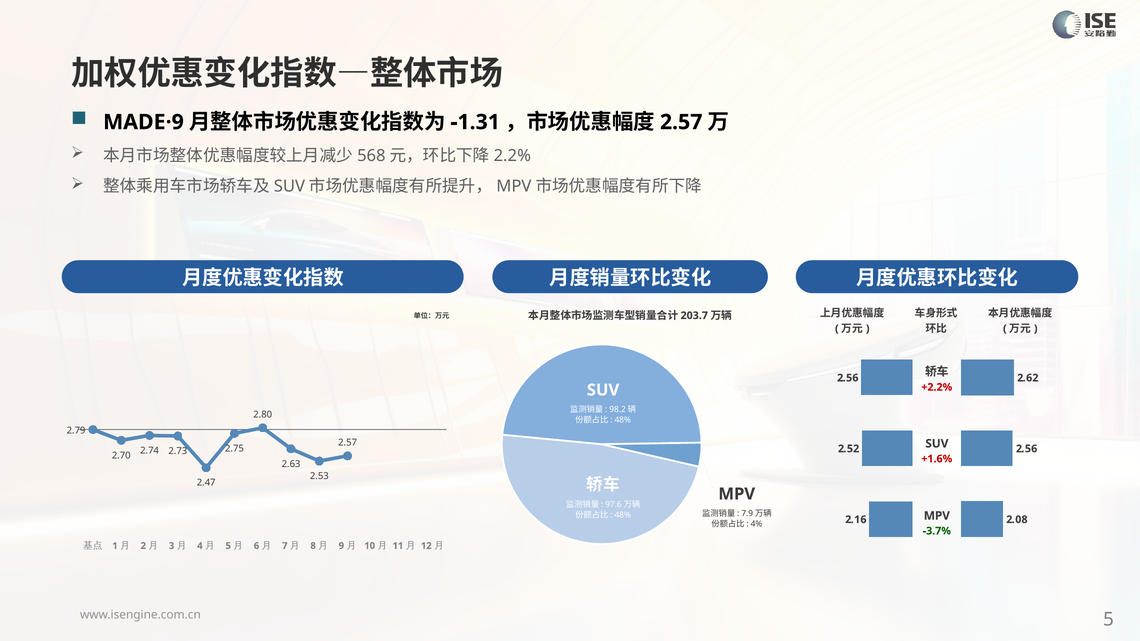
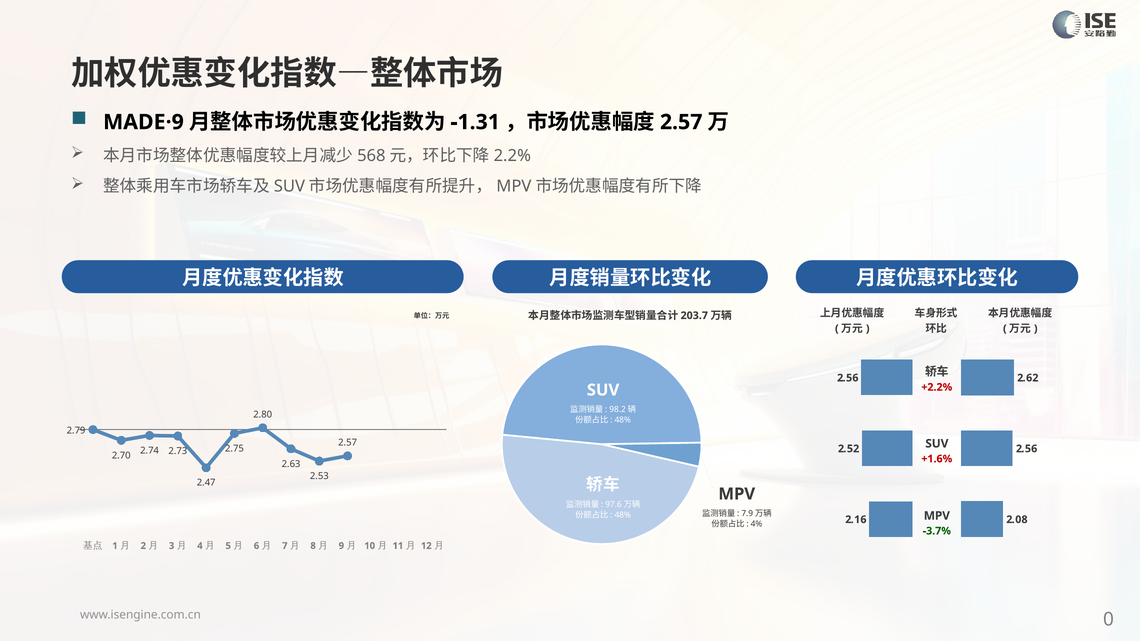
5 at (1108, 619): 5 -> 0
